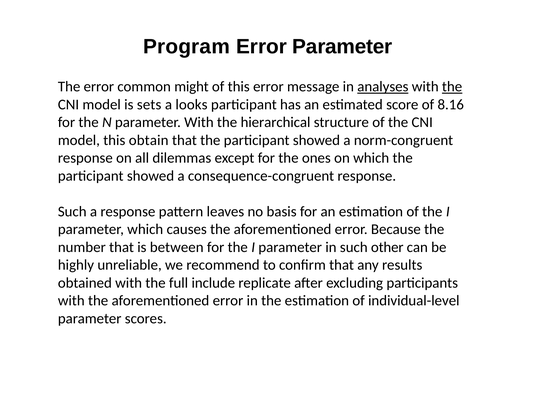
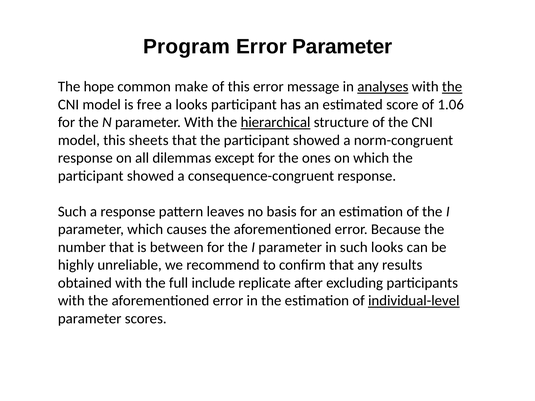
The error: error -> hope
might: might -> make
sets: sets -> free
8.16: 8.16 -> 1.06
hierarchical underline: none -> present
obtain: obtain -> sheets
such other: other -> looks
individual-level underline: none -> present
